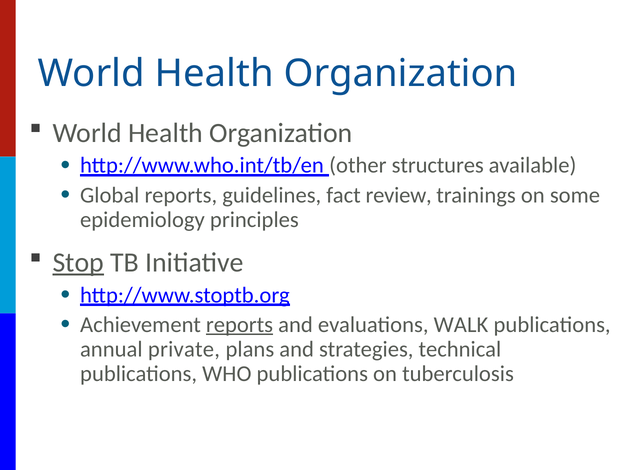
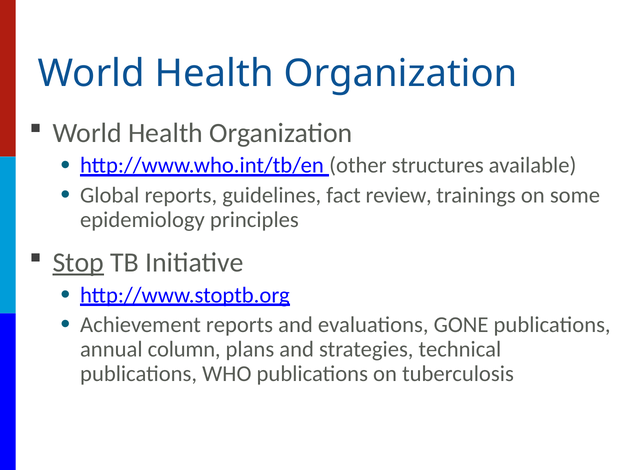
reports at (240, 325) underline: present -> none
WALK: WALK -> GONE
private: private -> column
